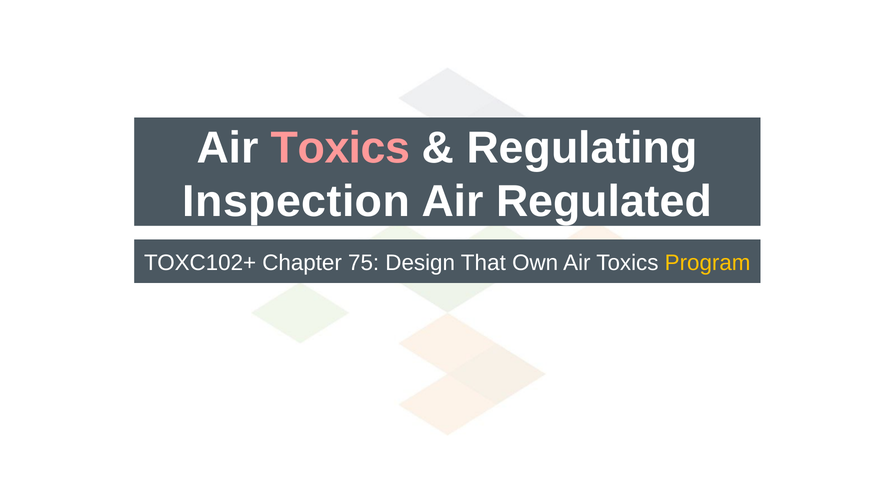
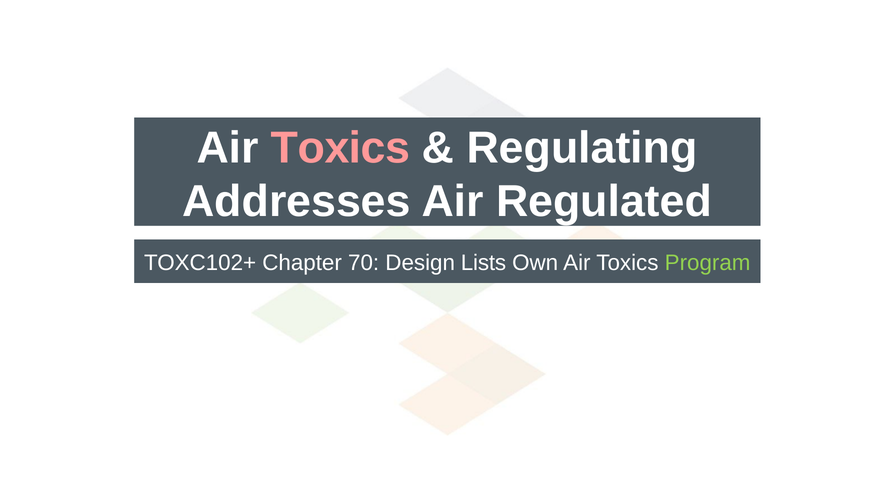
Inspection: Inspection -> Addresses
75: 75 -> 70
That: That -> Lists
Program colour: yellow -> light green
